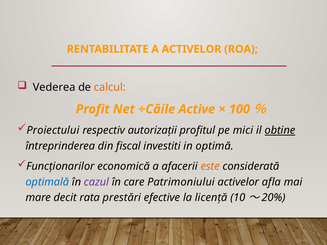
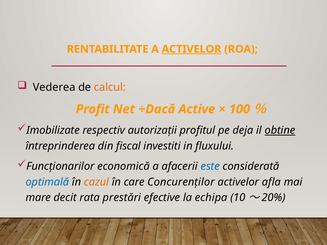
ACTIVELOR at (192, 49) underline: none -> present
÷Căile: ÷Căile -> ÷Dacă
Proiectului: Proiectului -> Imobilizate
mici: mici -> deja
optimă: optimă -> fluxului
este colour: orange -> blue
cazul colour: purple -> orange
Patrimoniului: Patrimoniului -> Concurenților
licență: licență -> echipa
